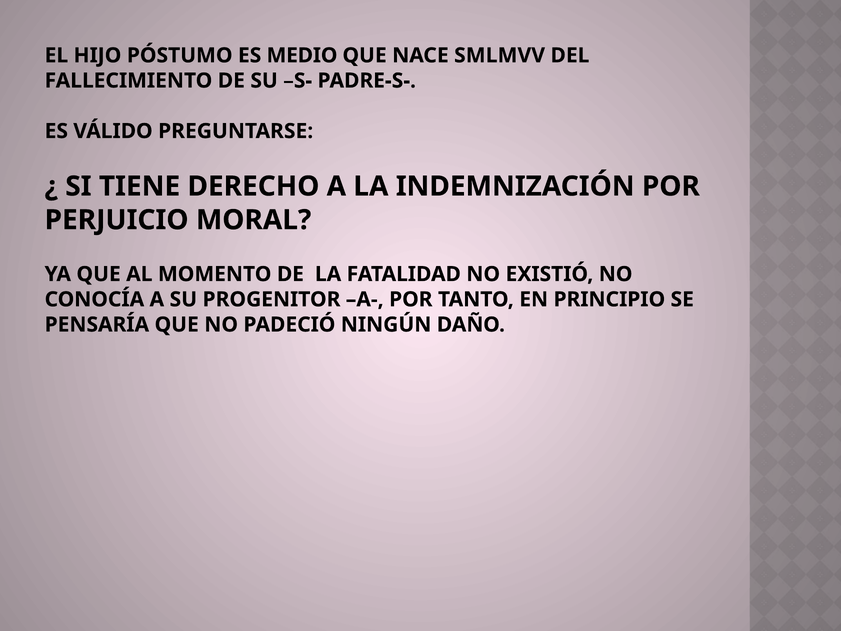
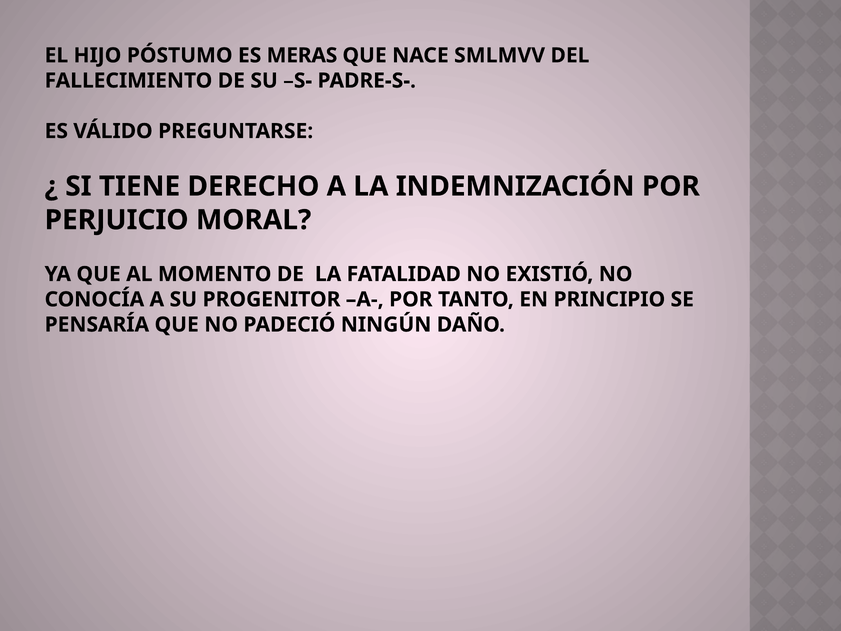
MEDIO: MEDIO -> MERAS
